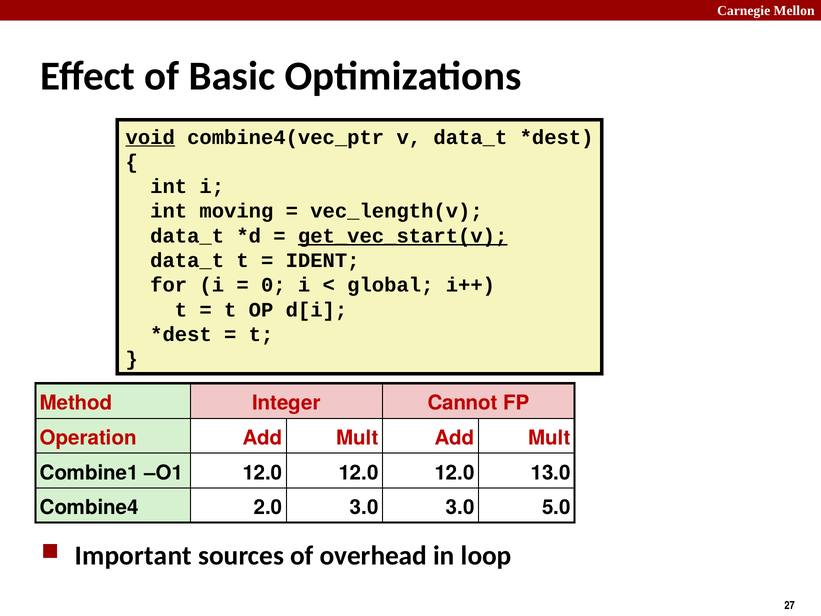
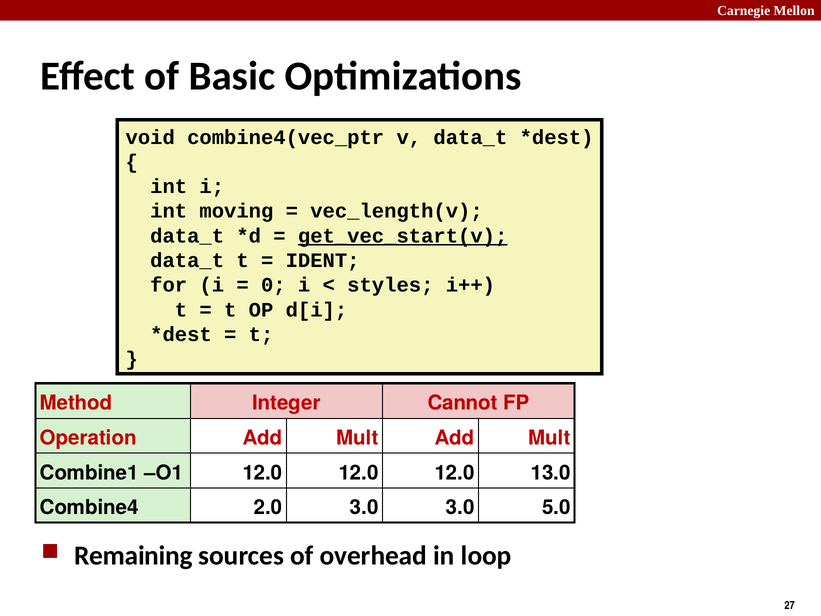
void underline: present -> none
global: global -> styles
Important: Important -> Remaining
